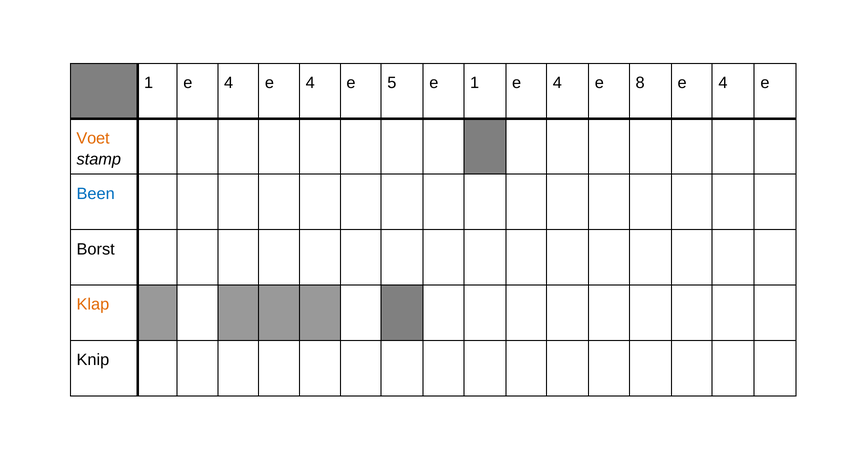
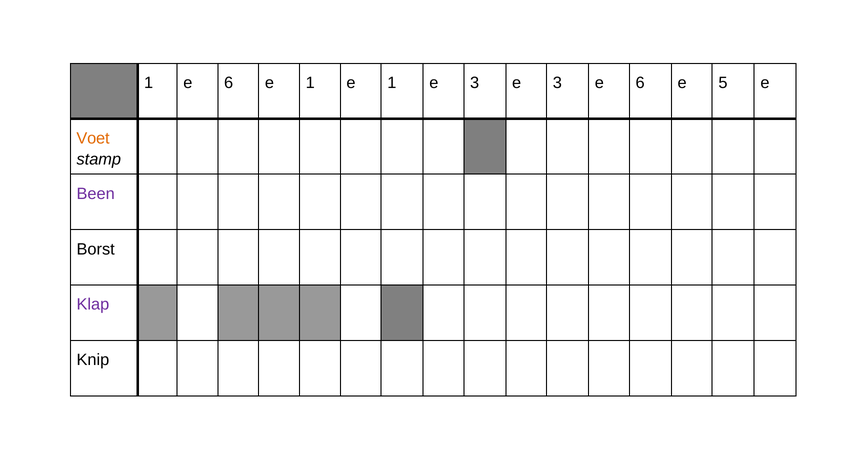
4 at (229, 83): 4 -> 6
4 at (310, 83): 4 -> 1
5 at (392, 83): 5 -> 1
1 at (475, 83): 1 -> 3
4 at (557, 83): 4 -> 3
8 at (640, 83): 8 -> 6
4 at (723, 83): 4 -> 5
Been colour: blue -> purple
Klap colour: orange -> purple
